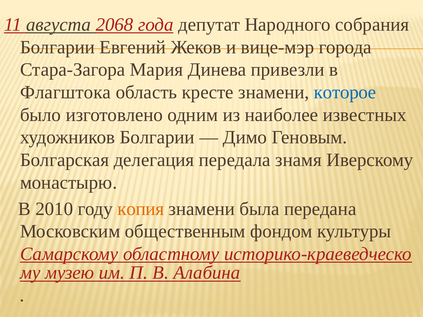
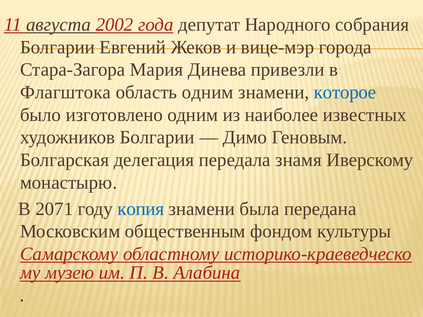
2068: 2068 -> 2002
область кресте: кресте -> одним
2010: 2010 -> 2071
копия colour: orange -> blue
